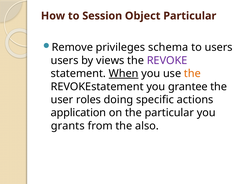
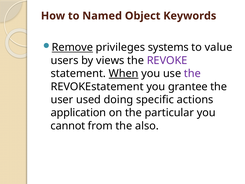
Session: Session -> Named
Object Particular: Particular -> Keywords
Remove underline: none -> present
schema: schema -> systems
to users: users -> value
the at (192, 73) colour: orange -> purple
roles: roles -> used
grants: grants -> cannot
